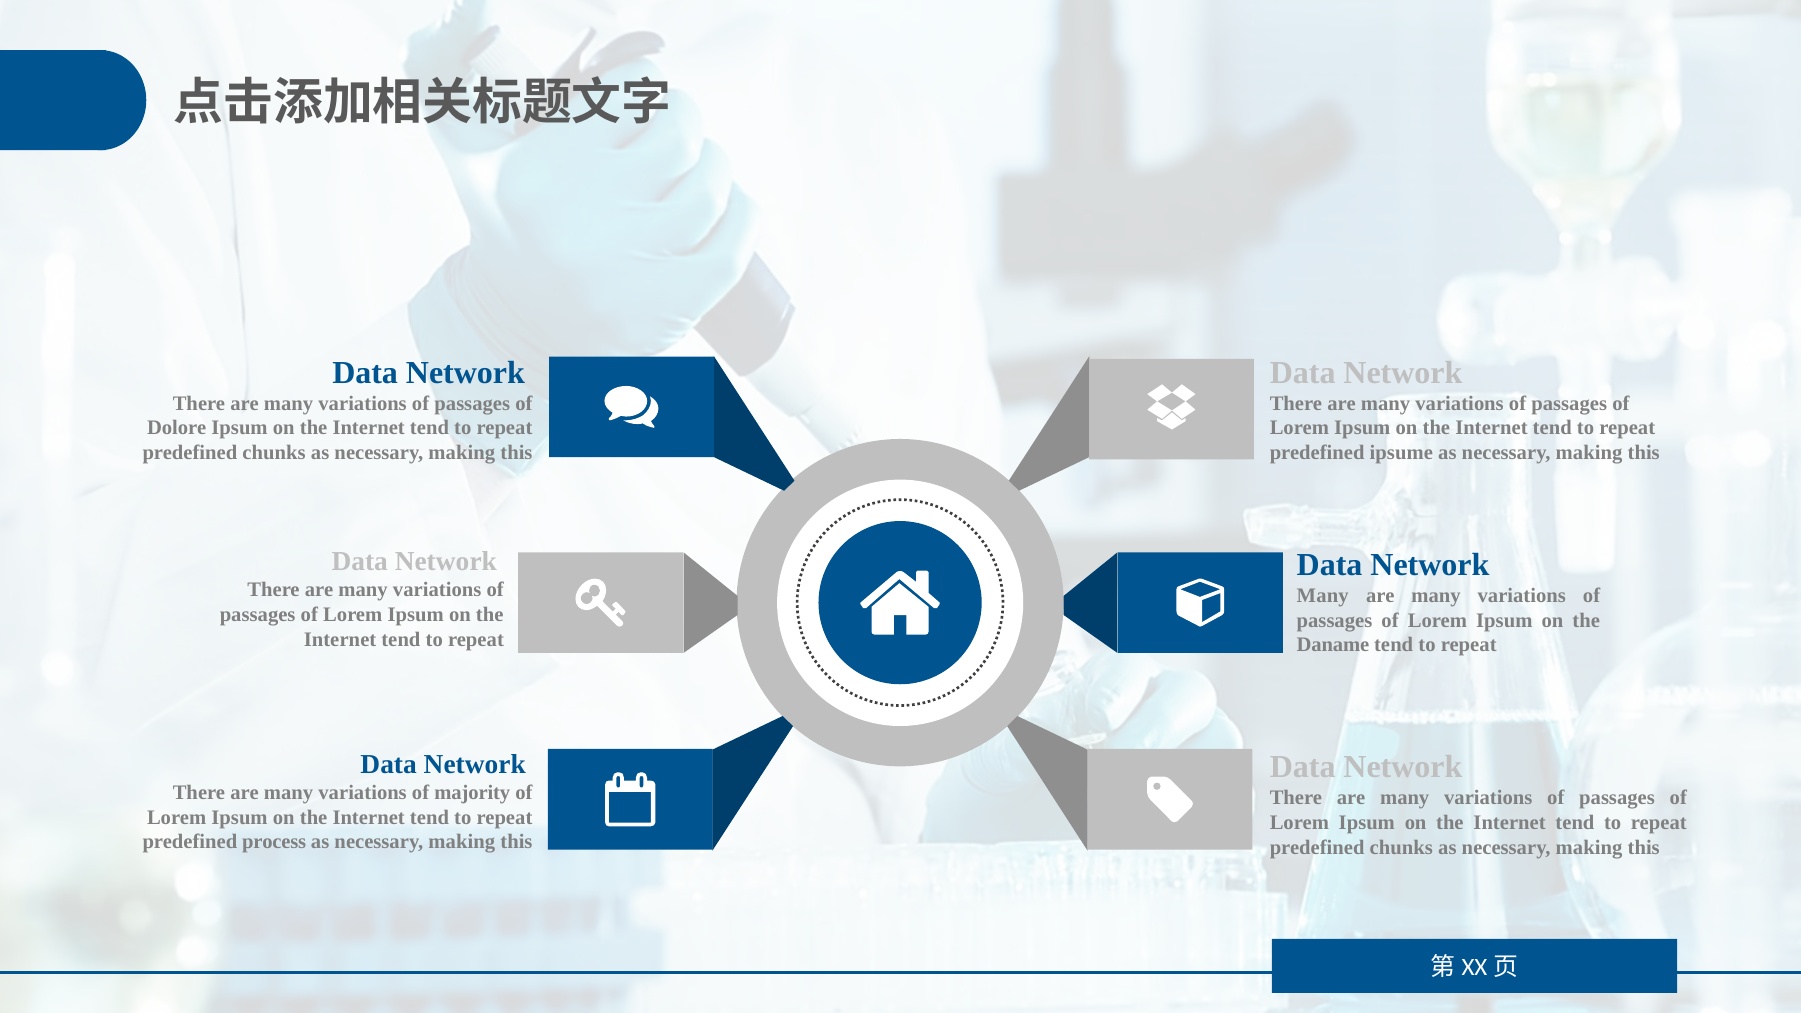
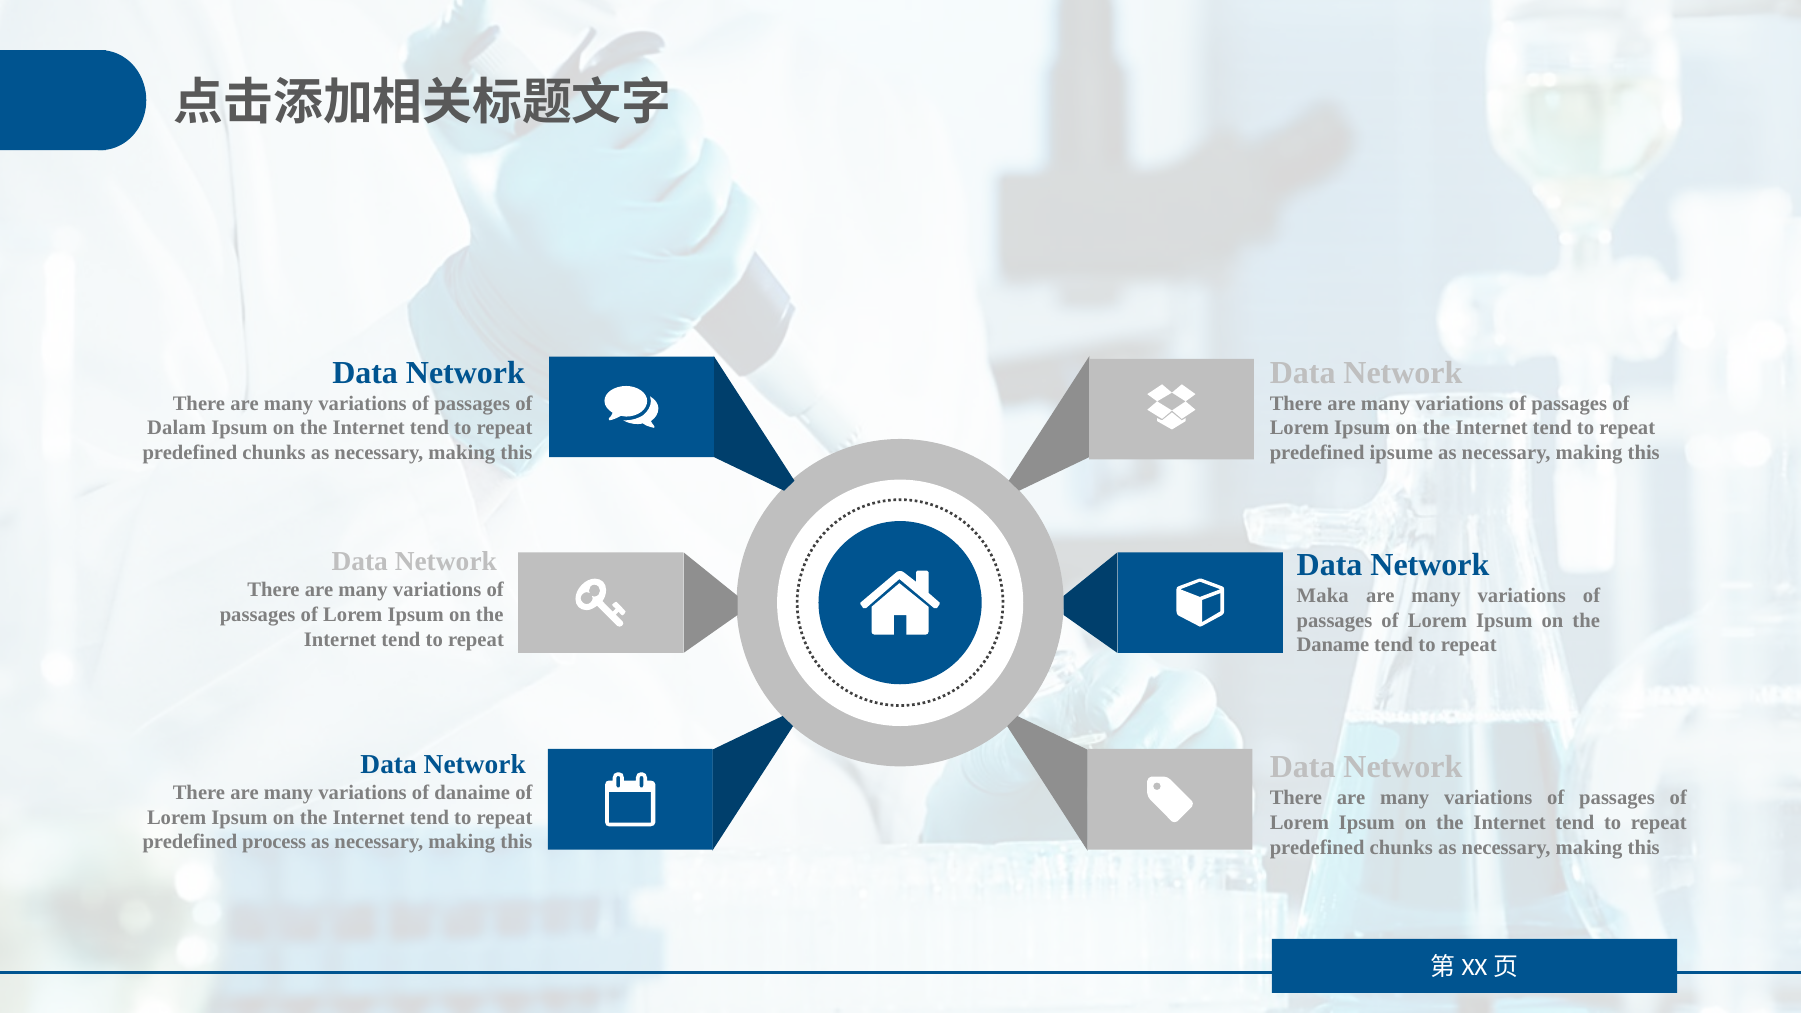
Dolore: Dolore -> Dalam
Many at (1323, 596): Many -> Maka
majority: majority -> danaime
